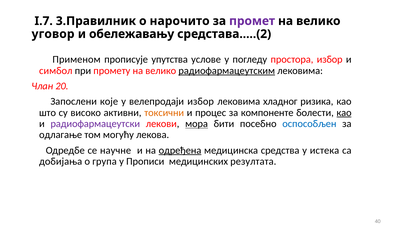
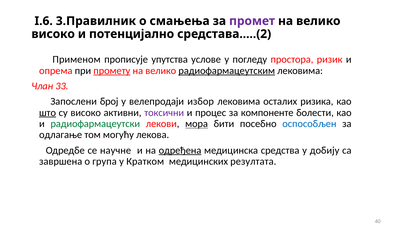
I.7: I.7 -> I.6
нарочито: нарочито -> смањења
уговор at (53, 34): уговор -> високо
обележавању: обележавању -> потенцијално
простора избор: избор -> ризик
симбол: симбол -> опрема
промету underline: none -> present
20: 20 -> 33
које: које -> број
хладног: хладног -> осталих
што underline: none -> present
токсични colour: orange -> purple
као at (344, 112) underline: present -> none
радиофармацеутски colour: purple -> green
истека: истека -> добију
добијања: добијања -> завршена
Прописи: Прописи -> Кратком
